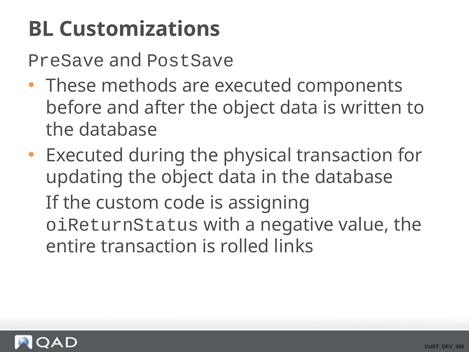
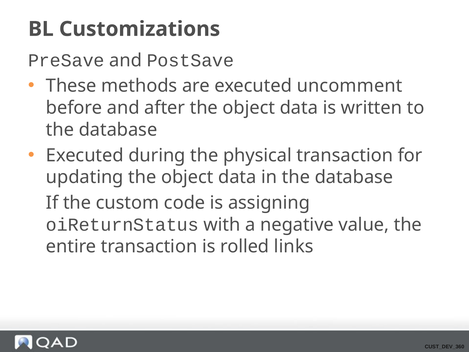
components: components -> uncomment
